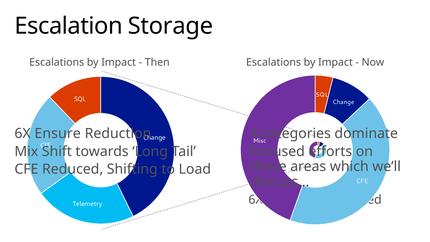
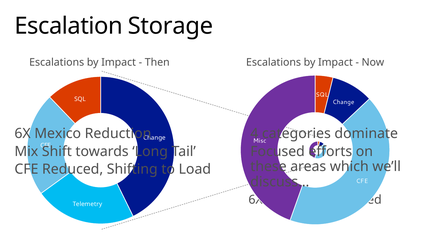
Ensure: Ensure -> Mexico
